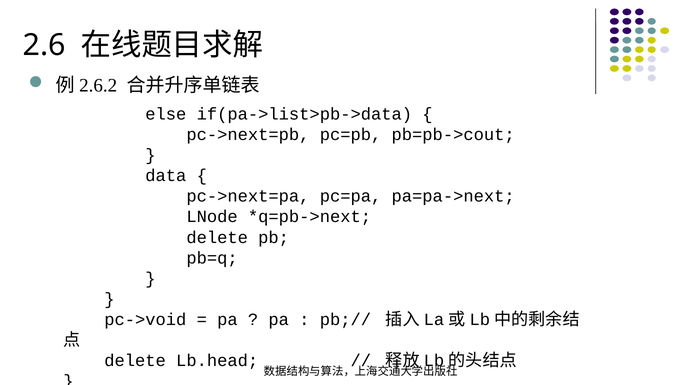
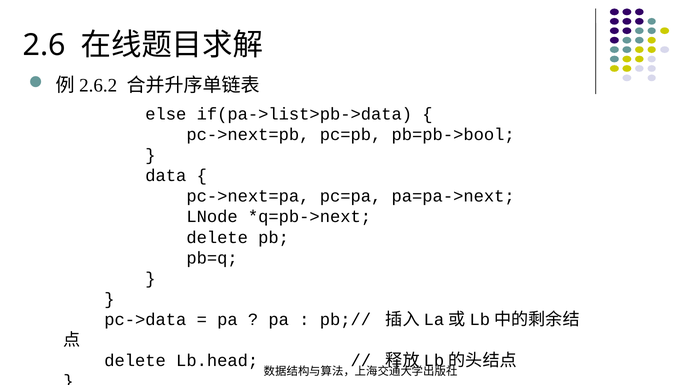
pb=pb->cout: pb=pb->cout -> pb=pb->bool
pc->void: pc->void -> pc->data
